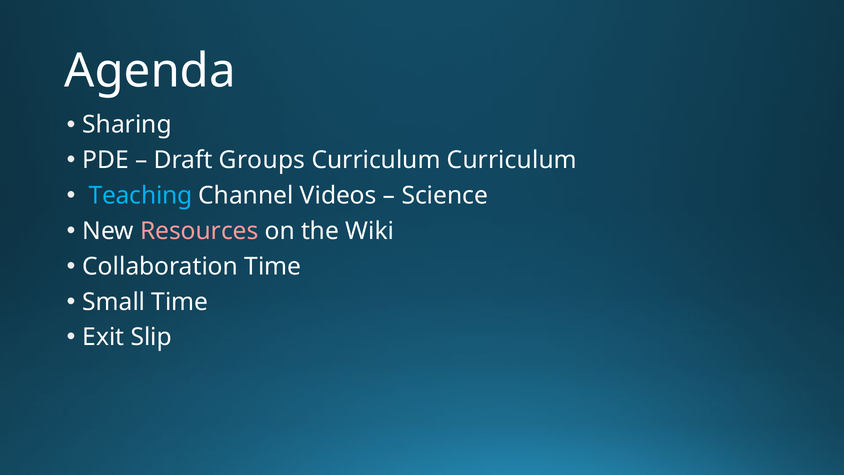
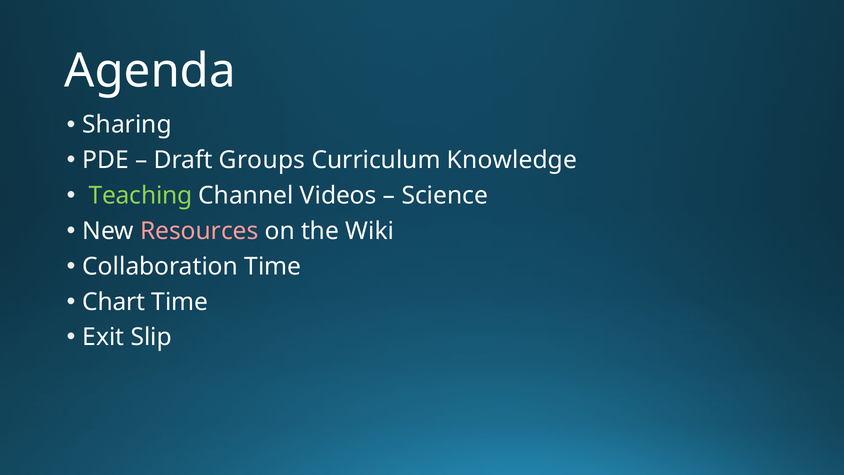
Curriculum Curriculum: Curriculum -> Knowledge
Teaching colour: light blue -> light green
Small: Small -> Chart
